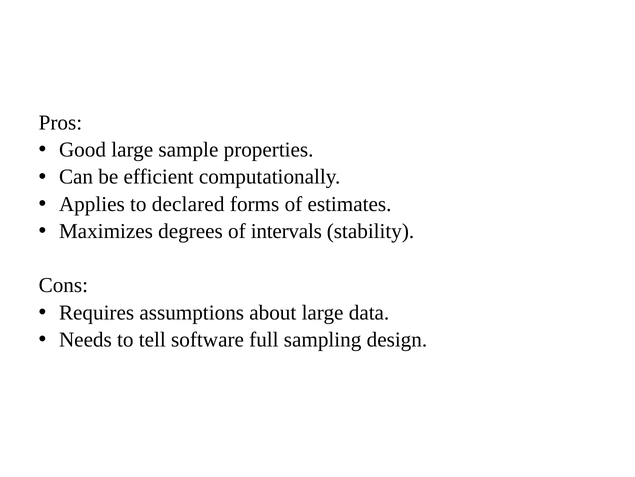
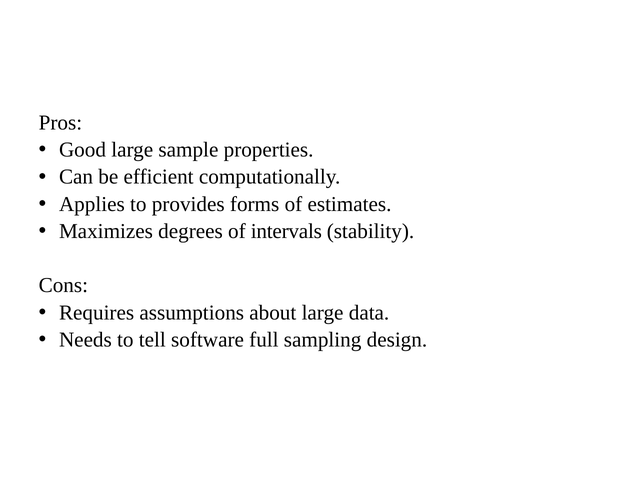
declared: declared -> provides
